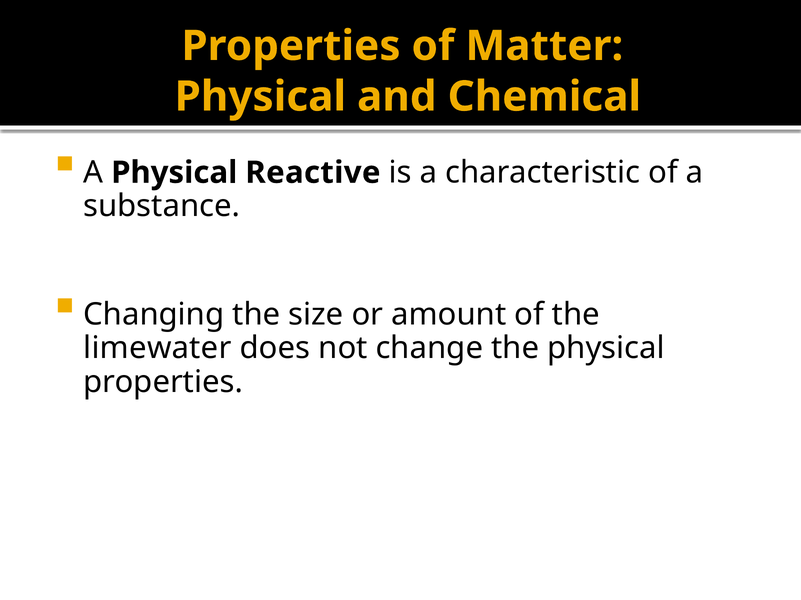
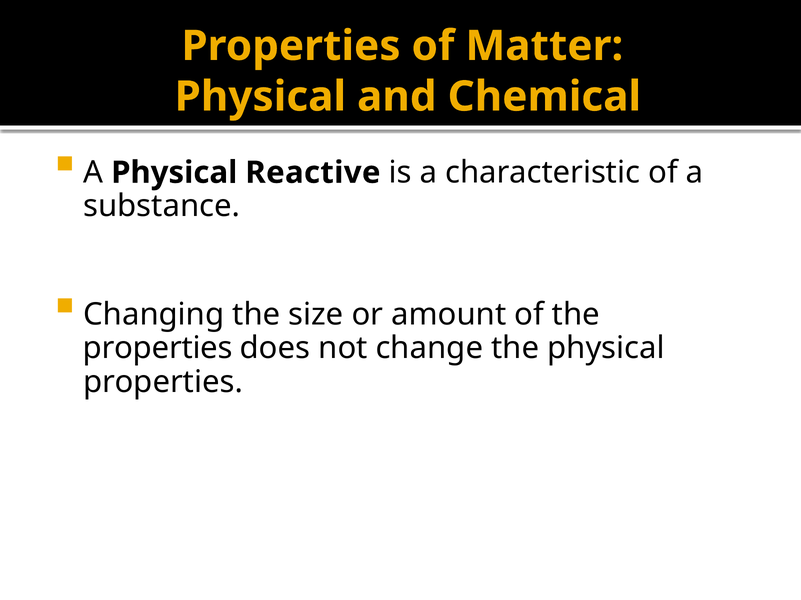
limewater at (157, 349): limewater -> properties
